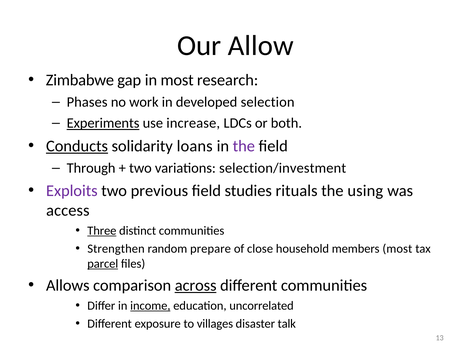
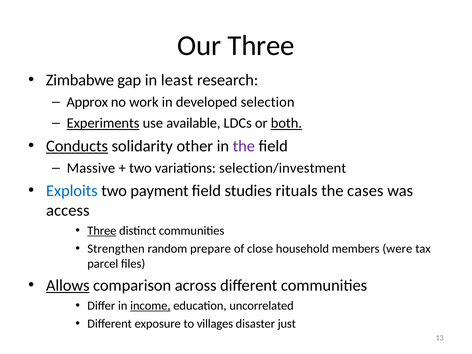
Our Allow: Allow -> Three
in most: most -> least
Phases: Phases -> Approx
increase: increase -> available
both underline: none -> present
loans: loans -> other
Through: Through -> Massive
Exploits colour: purple -> blue
previous: previous -> payment
using: using -> cases
members most: most -> were
parcel underline: present -> none
Allows underline: none -> present
across underline: present -> none
talk: talk -> just
